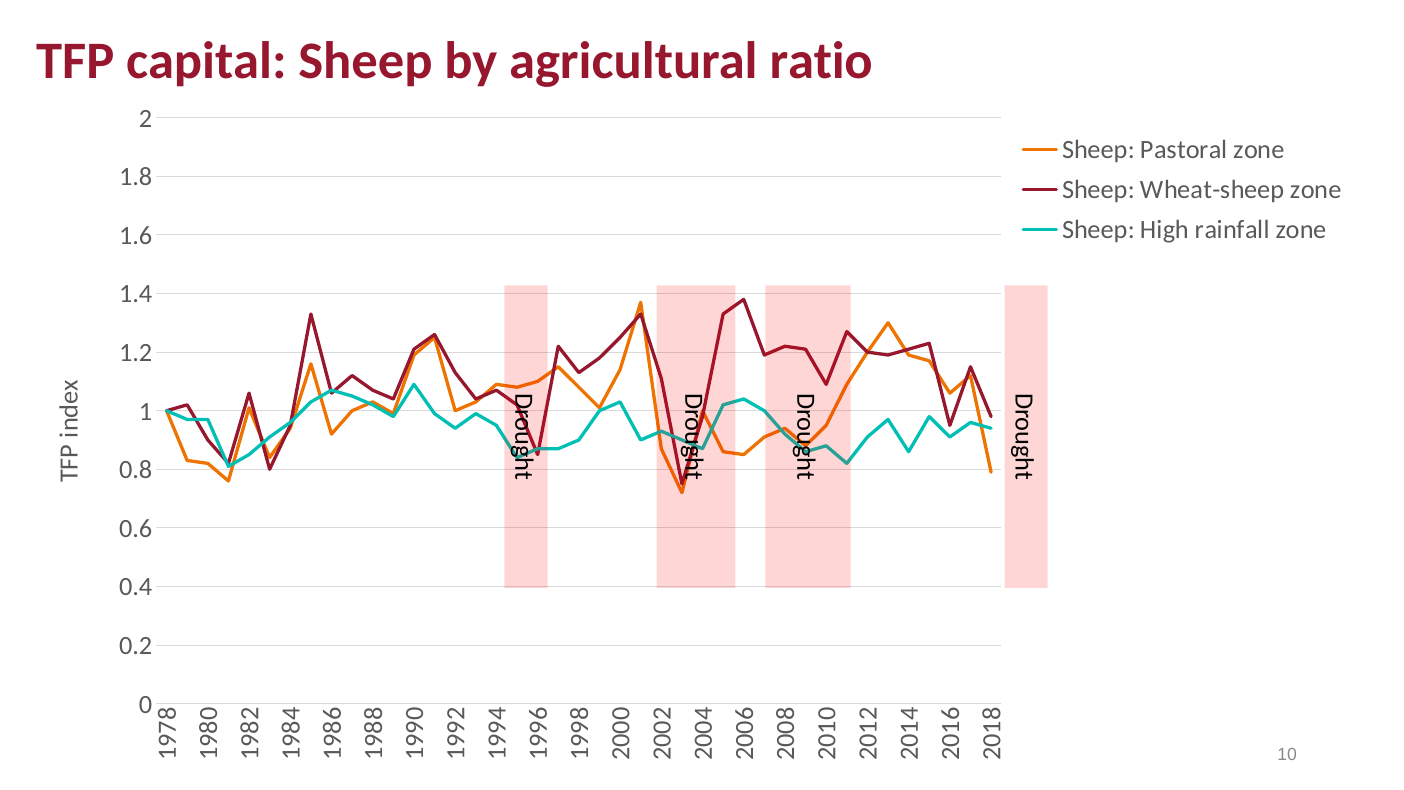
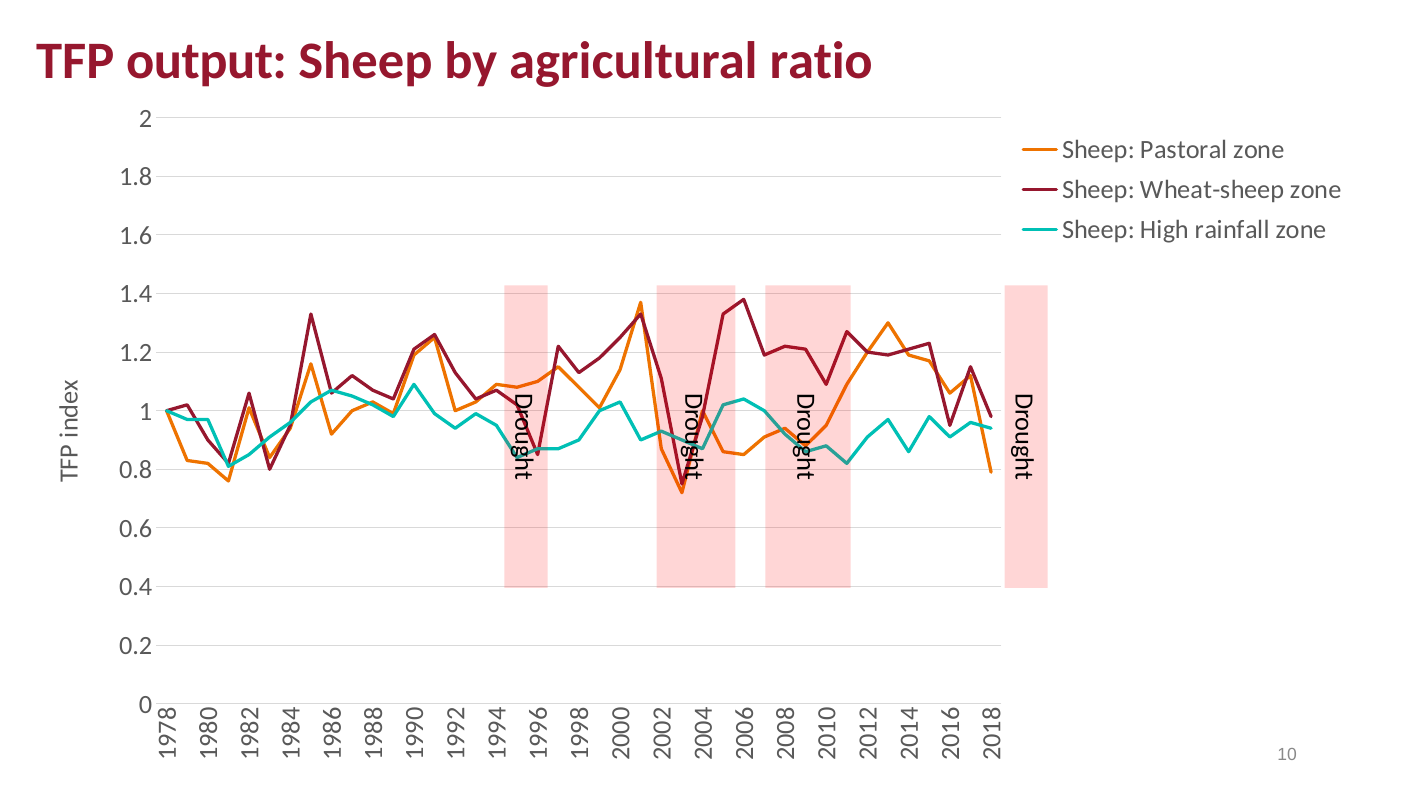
capital: capital -> output
